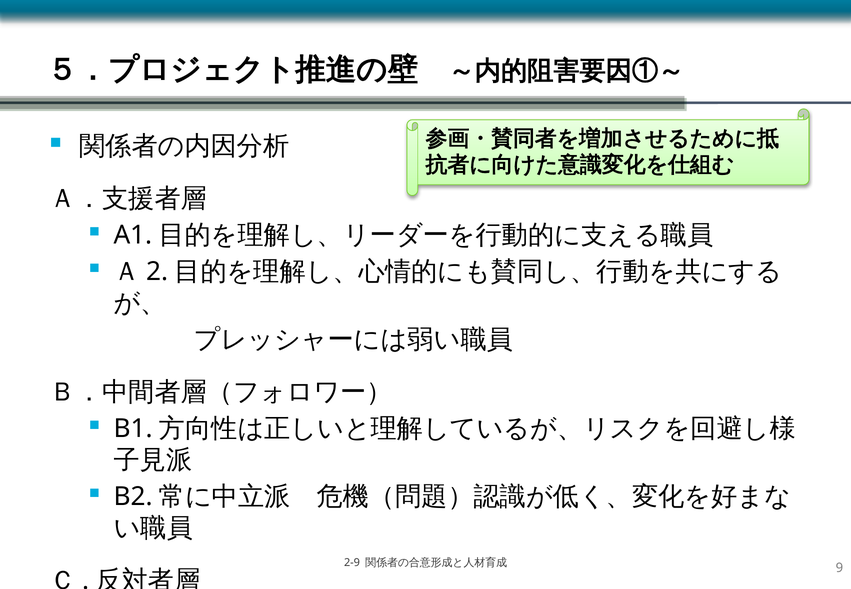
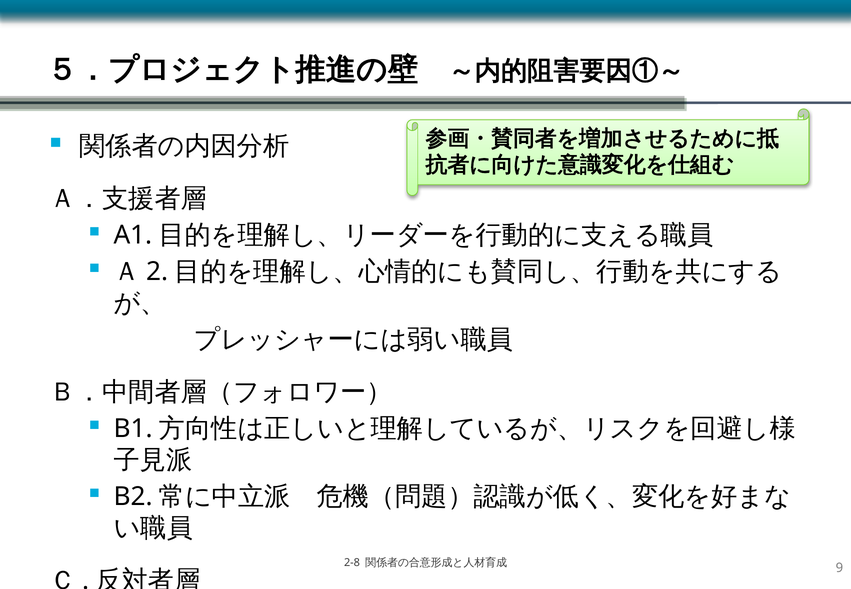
2-9: 2-9 -> 2-8
